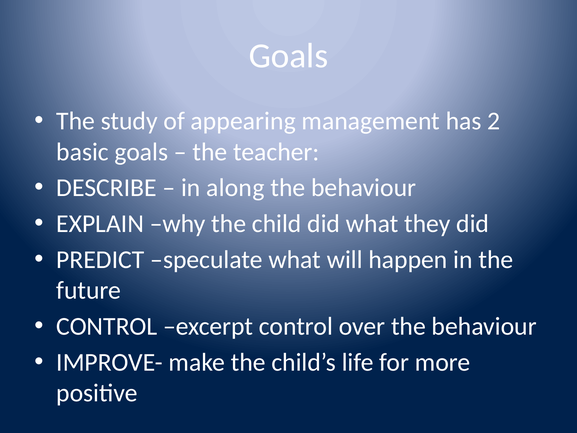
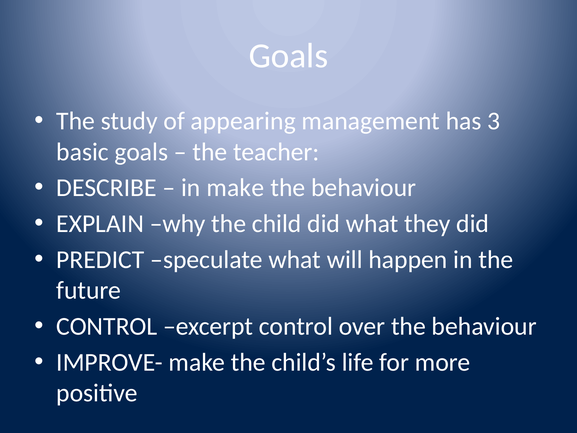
2: 2 -> 3
in along: along -> make
